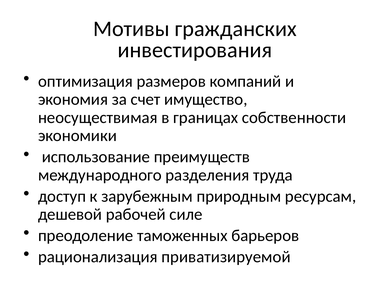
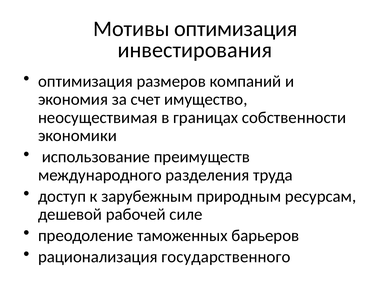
Мотивы гражданских: гражданских -> оптимизация
приватизируемой: приватизируемой -> государственного
